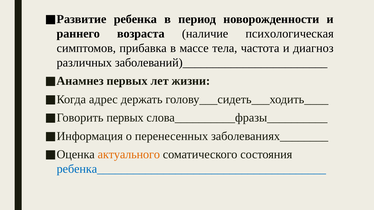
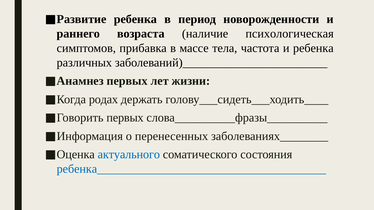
и диагноз: диагноз -> ребенка
адрес: адрес -> родах
актуального colour: orange -> blue
